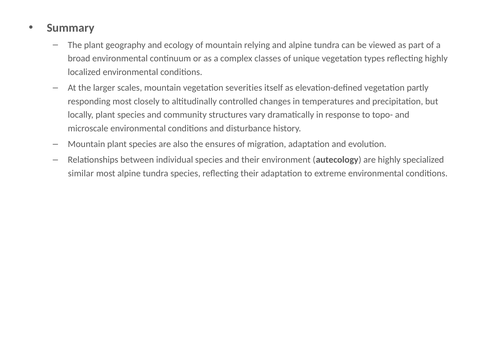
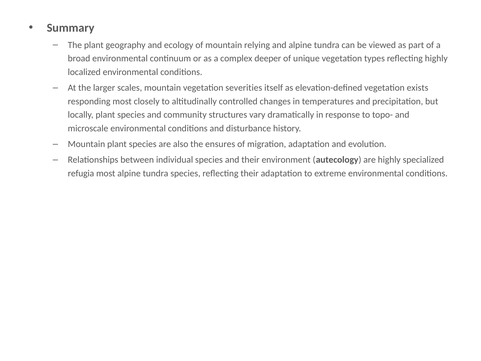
classes: classes -> deeper
partly: partly -> exists
similar: similar -> refugia
